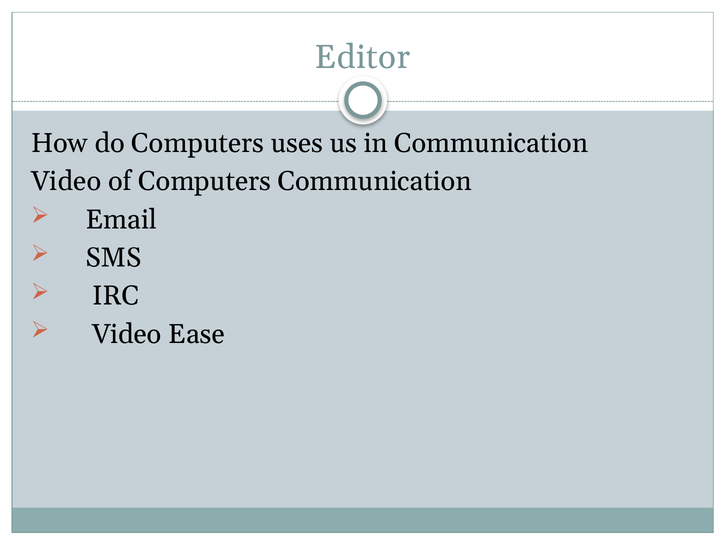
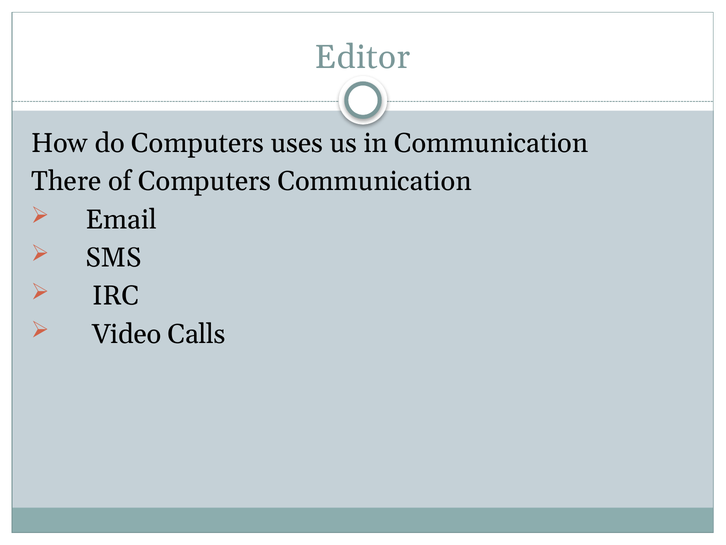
Video at (66, 181): Video -> There
Ease: Ease -> Calls
